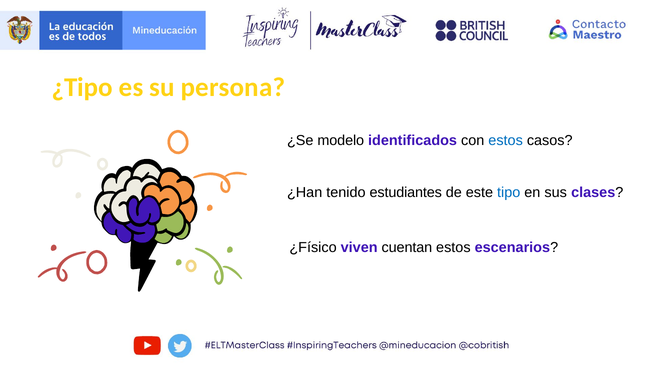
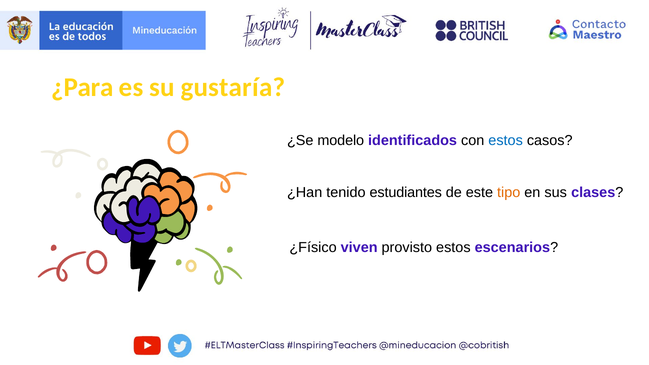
¿Tipo: ¿Tipo -> ¿Para
persona: persona -> gustaría
tipo colour: blue -> orange
cuentan: cuentan -> provisto
